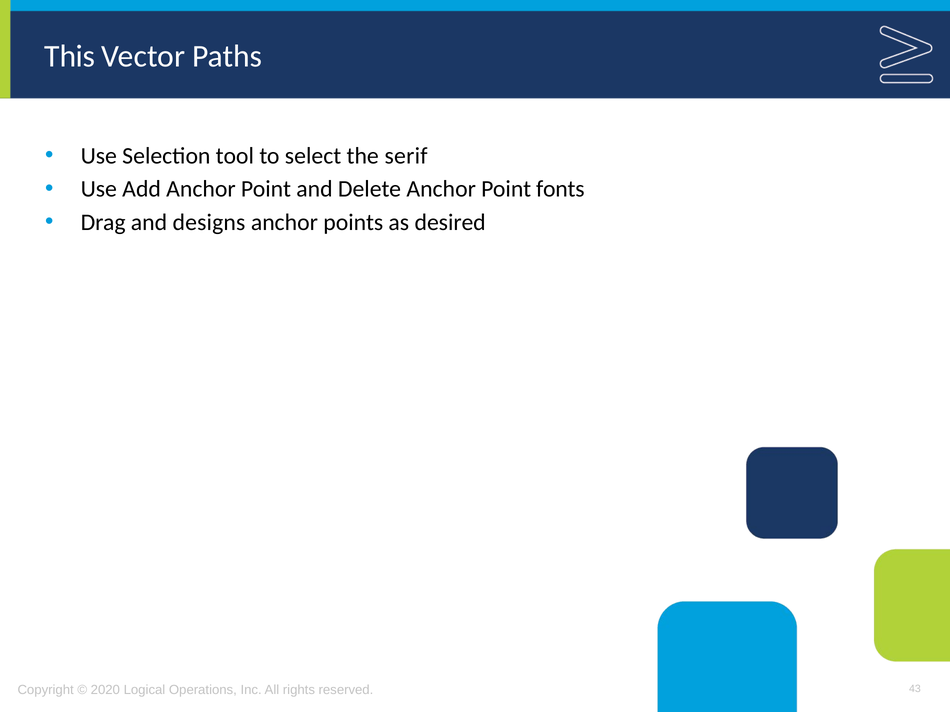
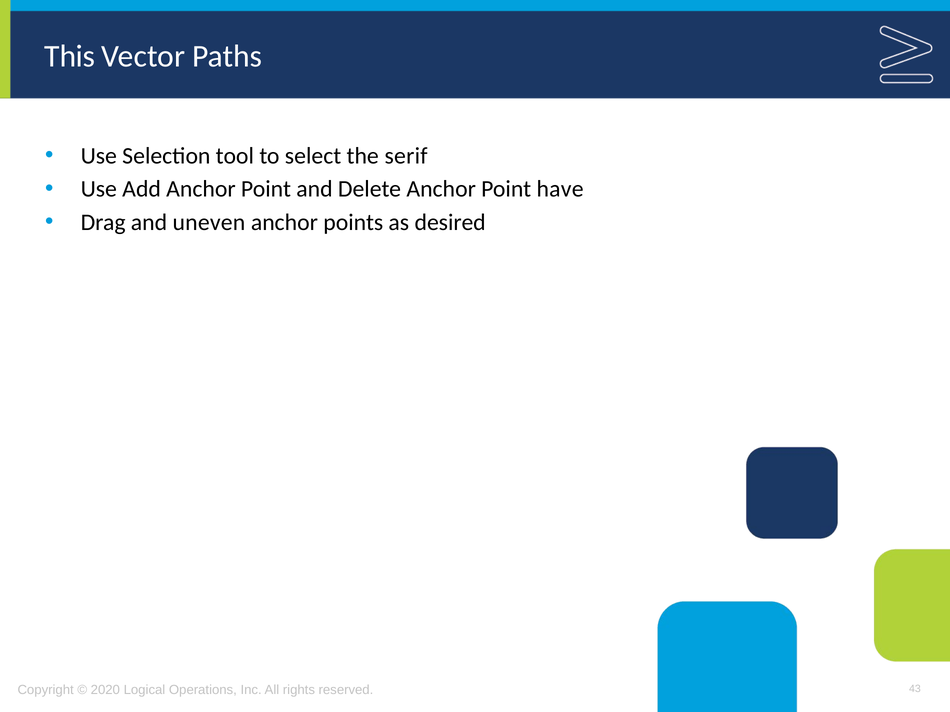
fonts: fonts -> have
designs: designs -> uneven
